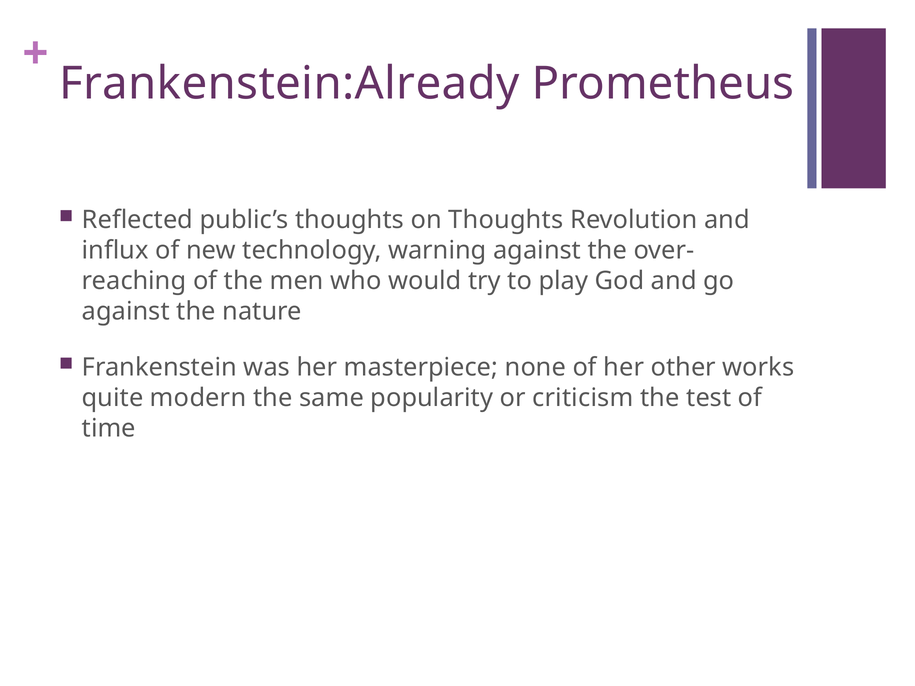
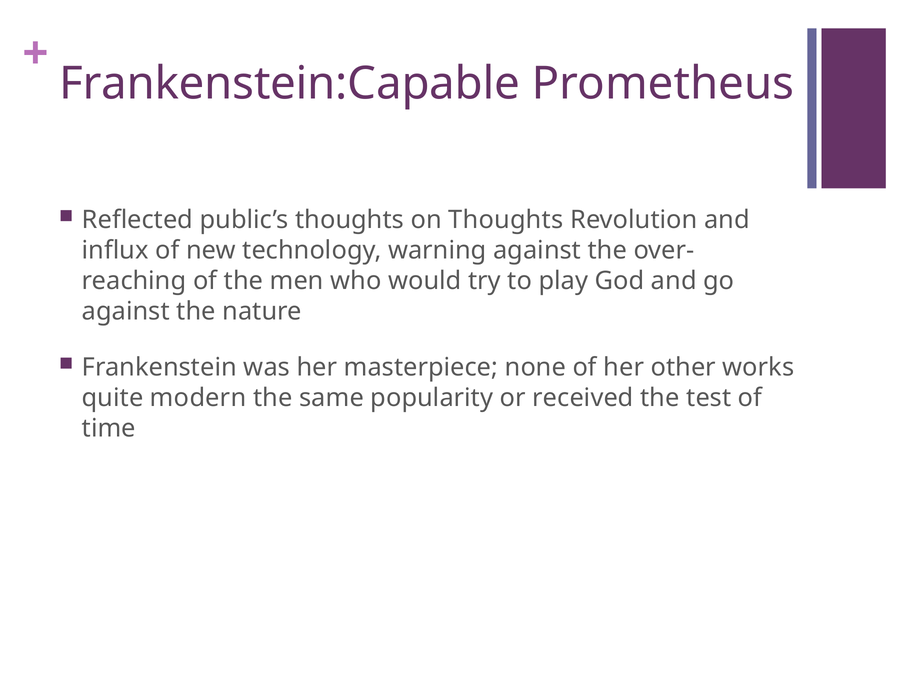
Frankenstein:Already: Frankenstein:Already -> Frankenstein:Capable
criticism: criticism -> received
